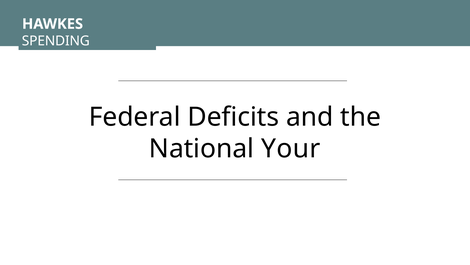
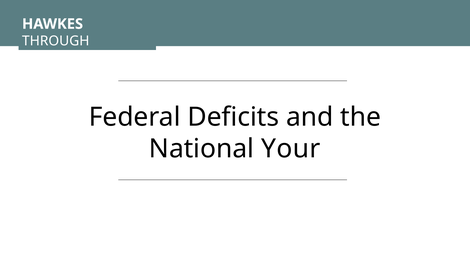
SPENDING: SPENDING -> THROUGH
